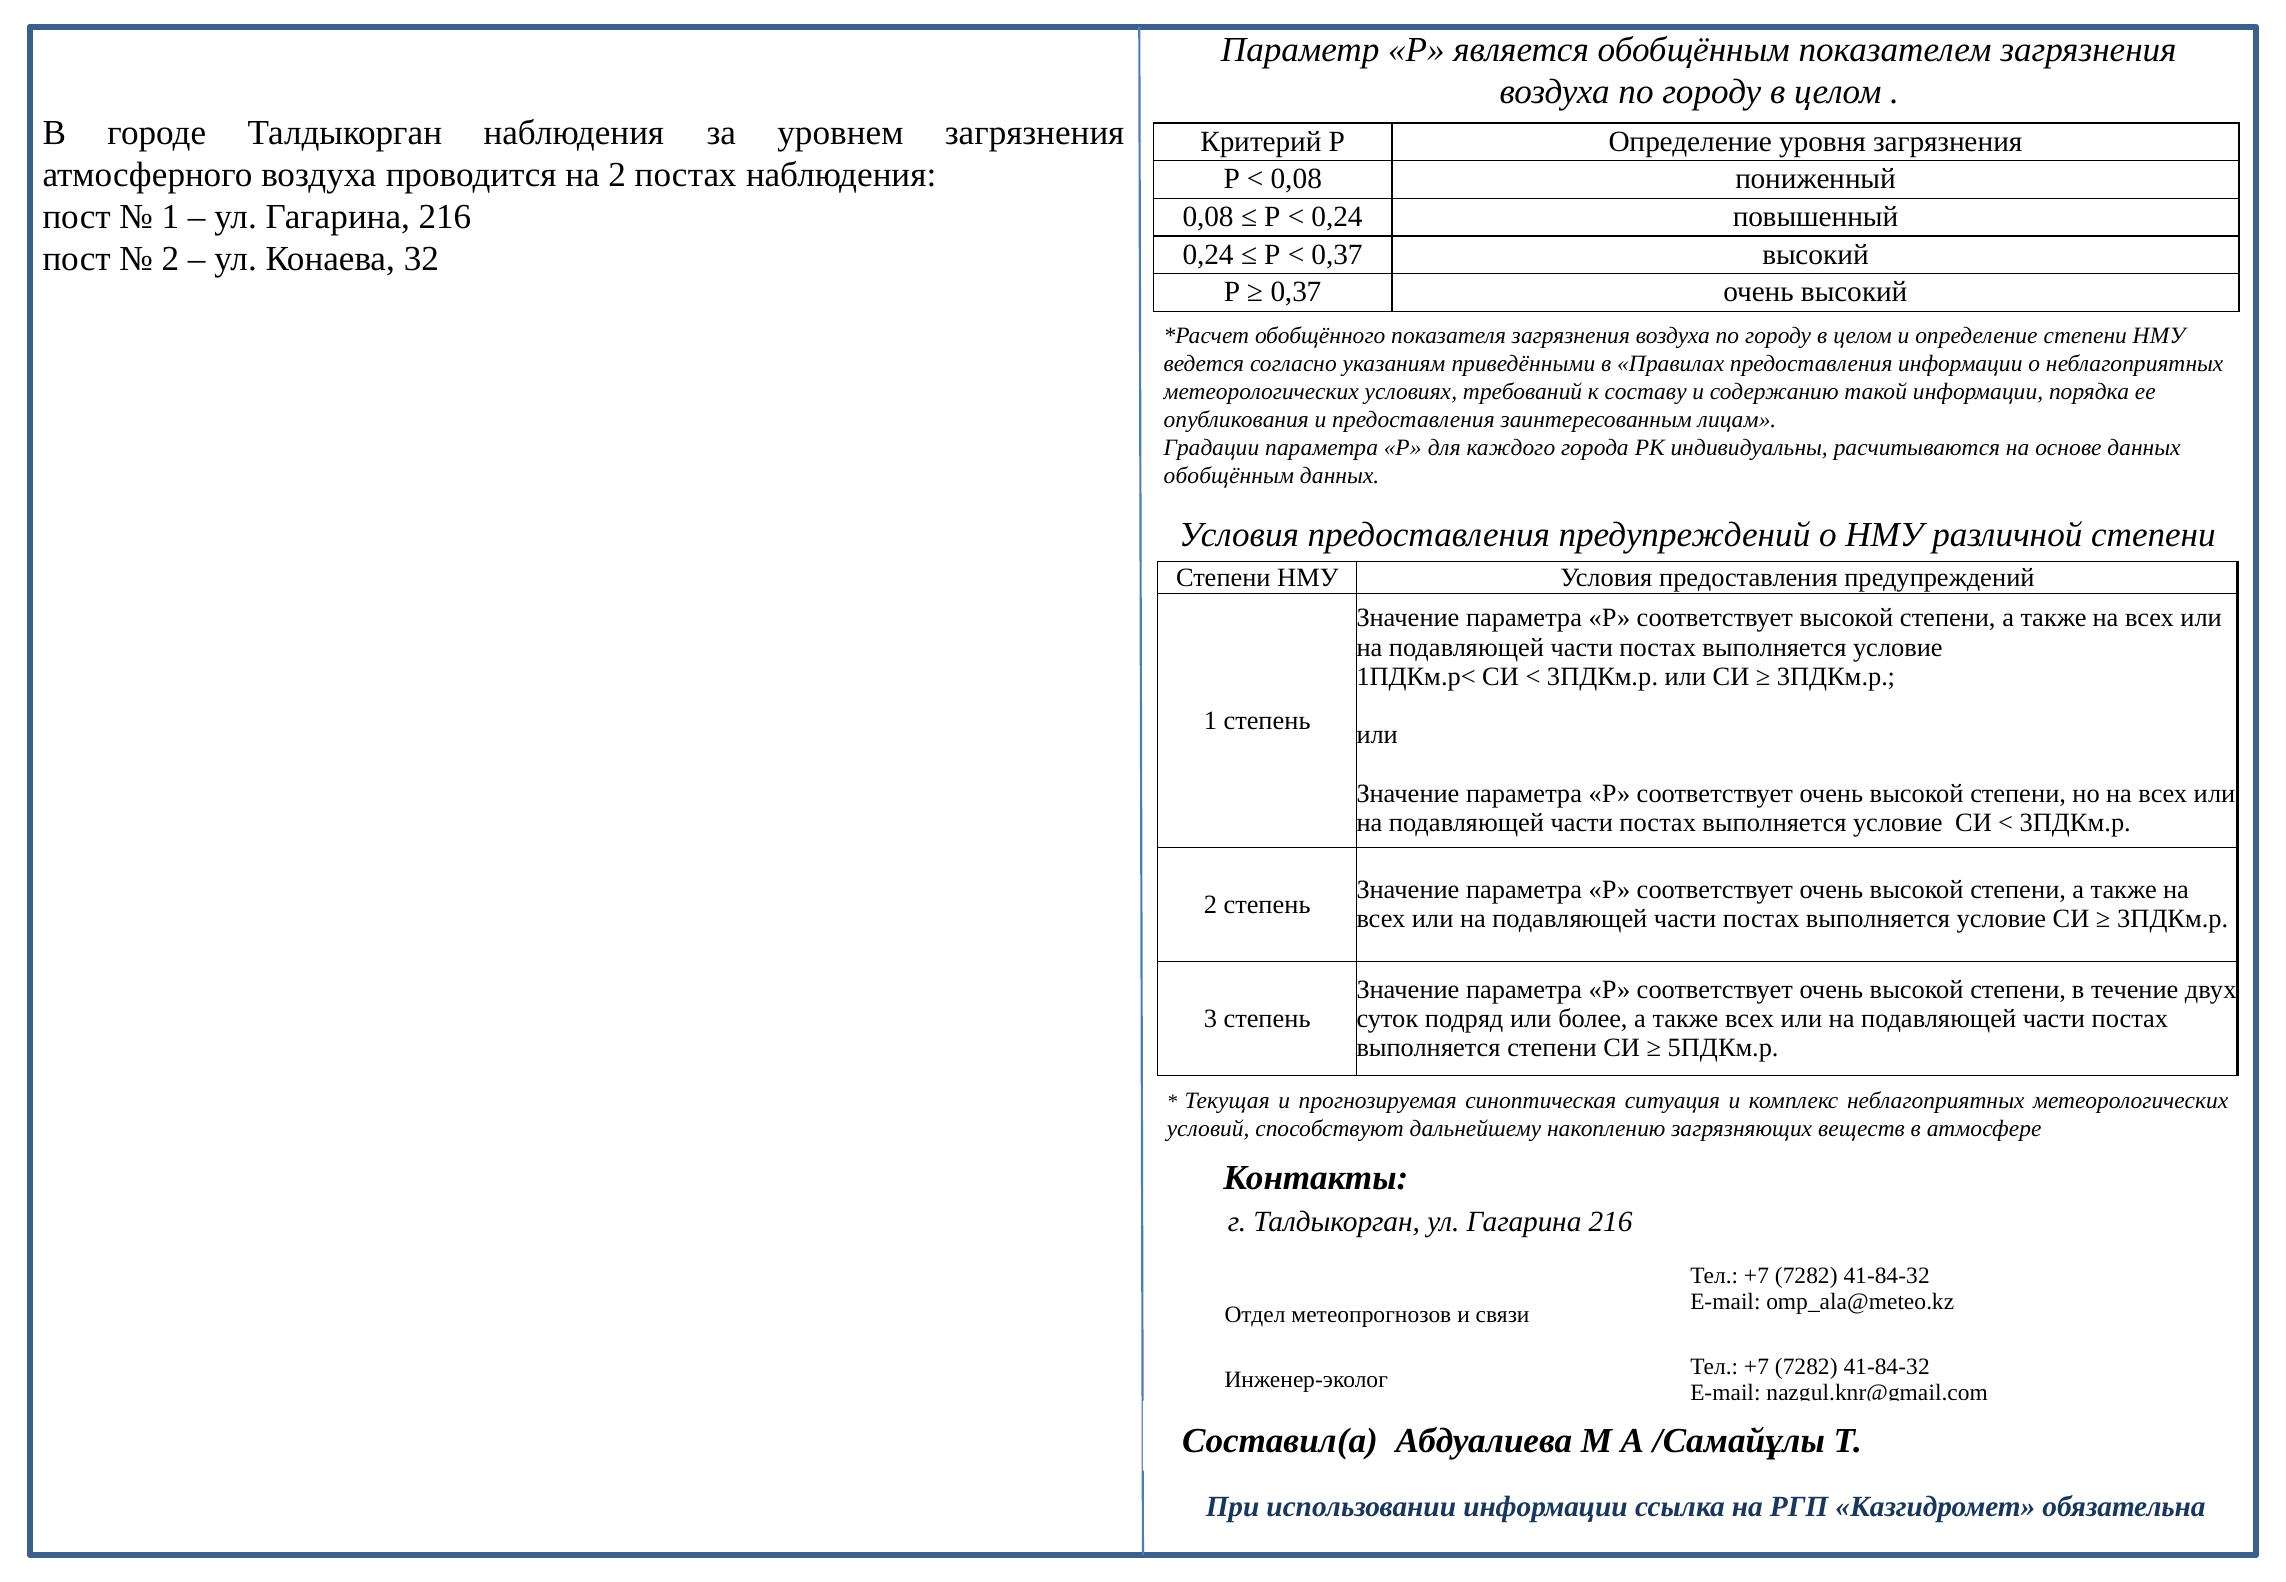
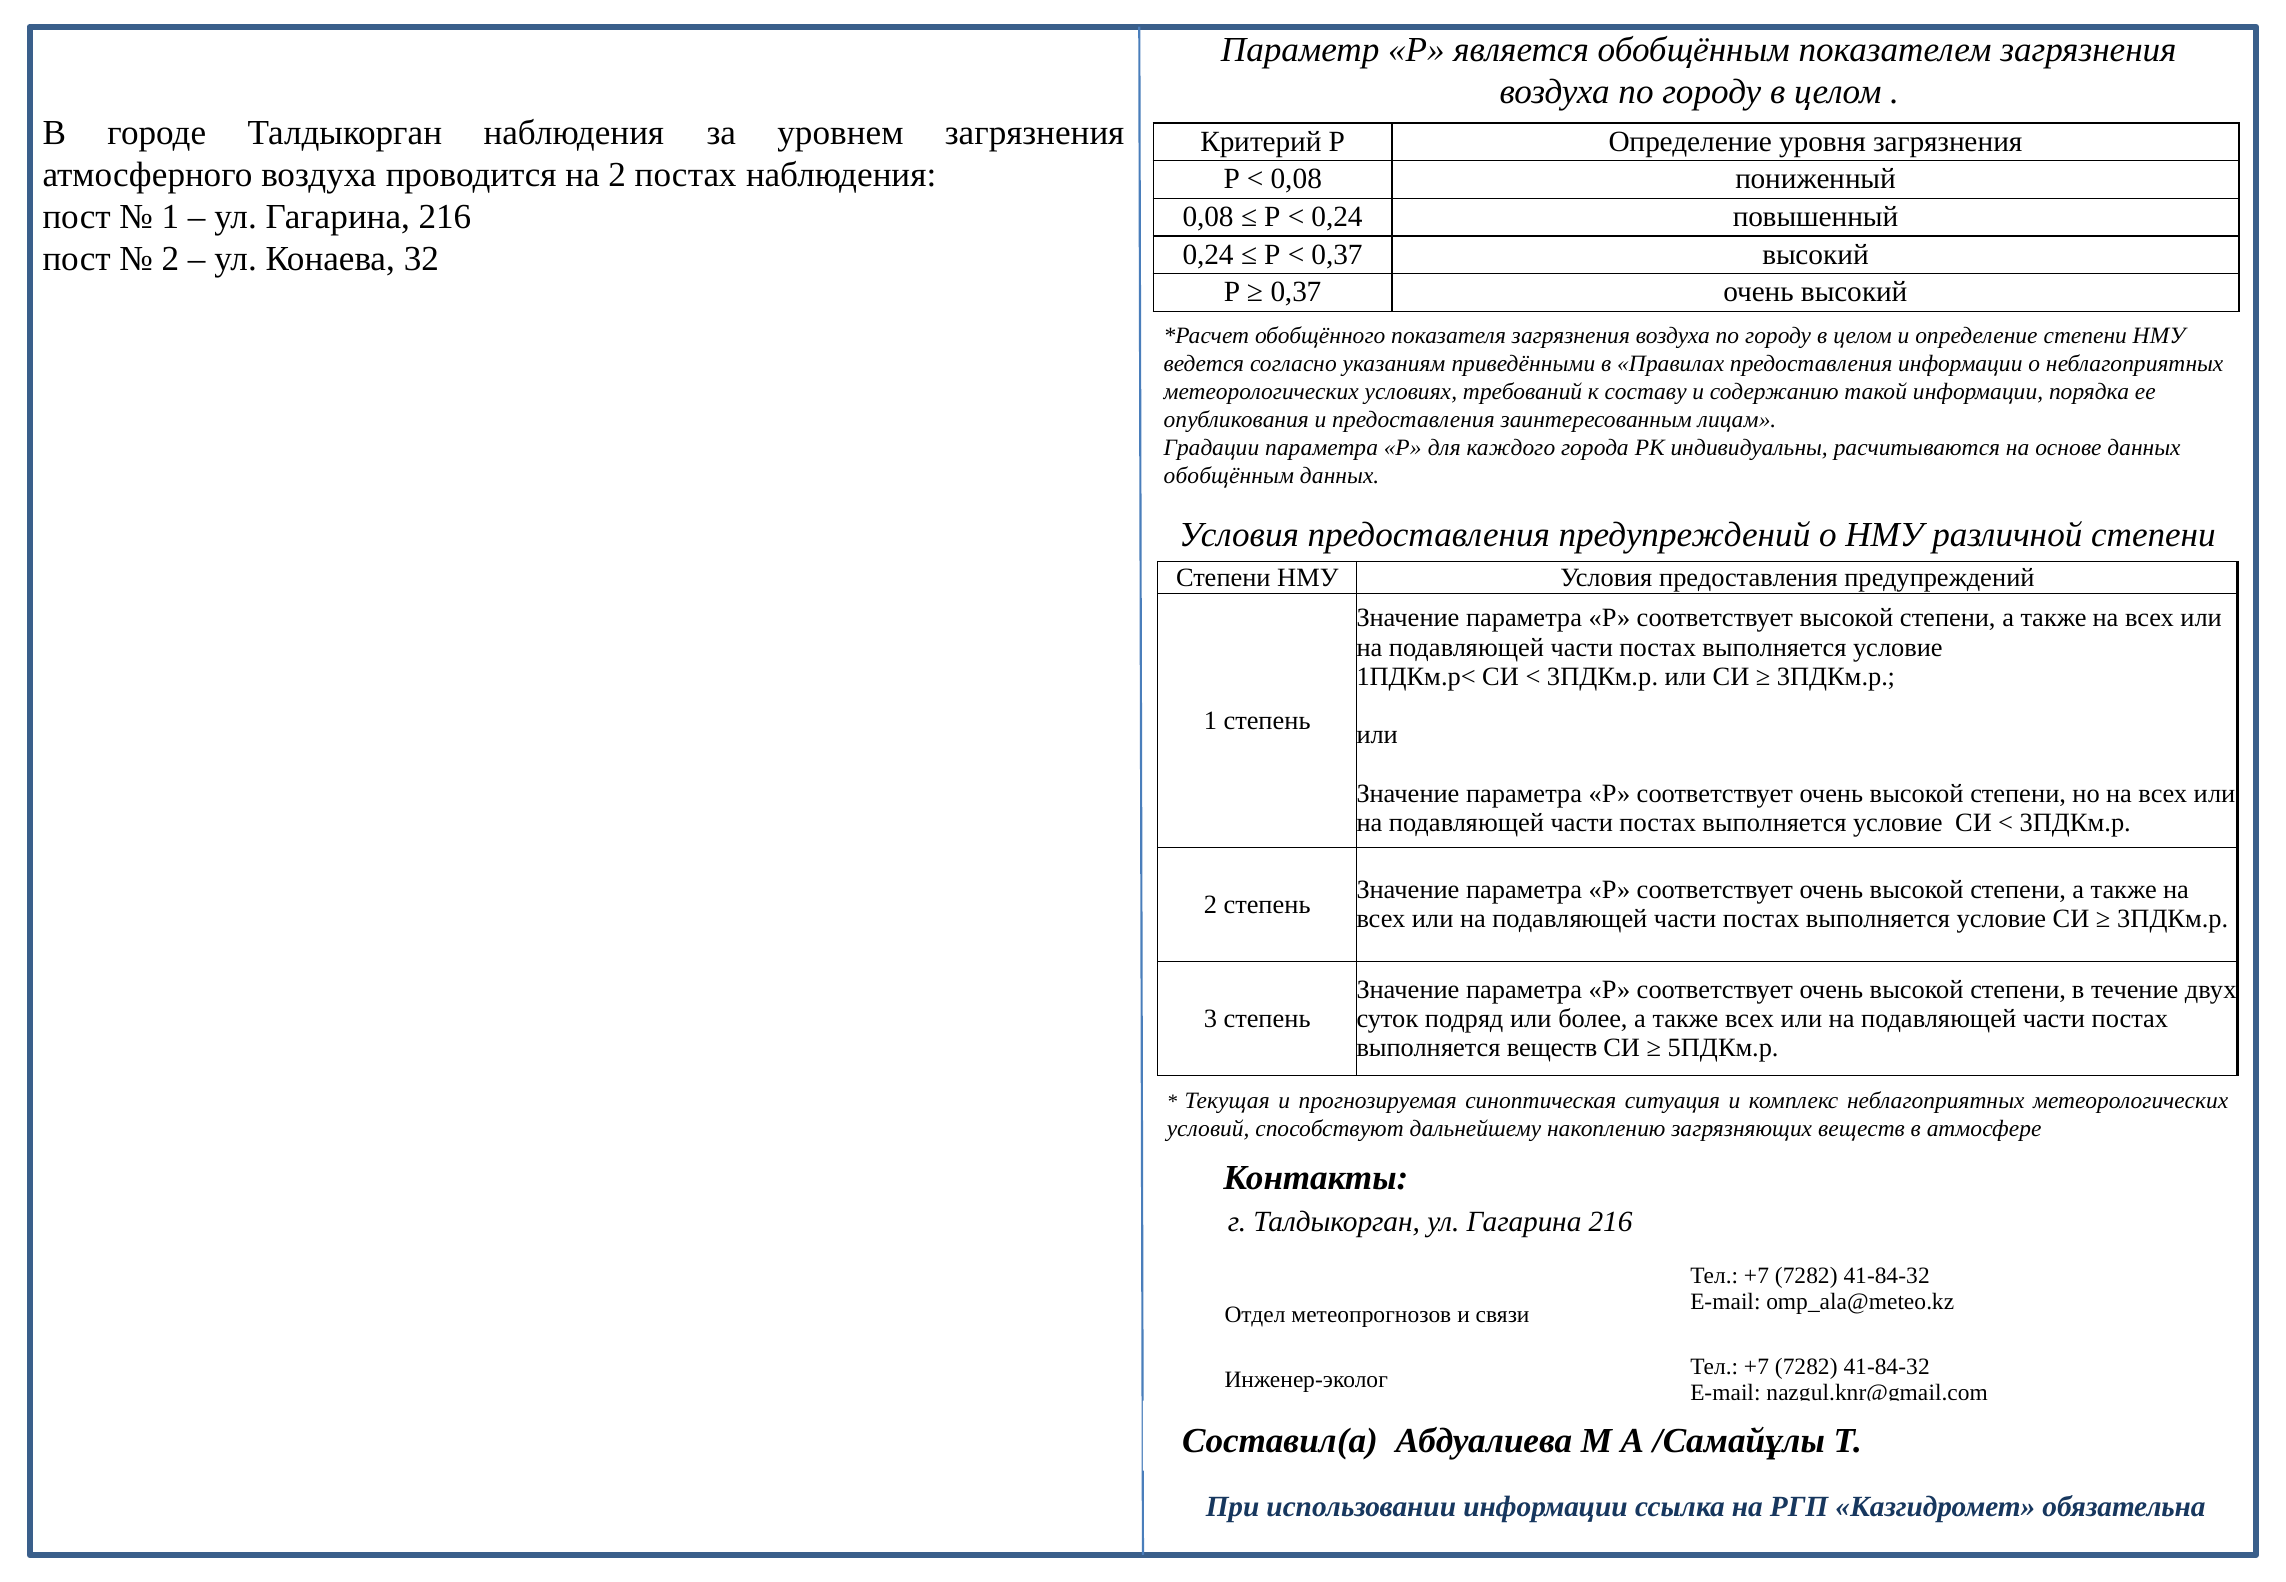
выполняется степени: степени -> веществ
